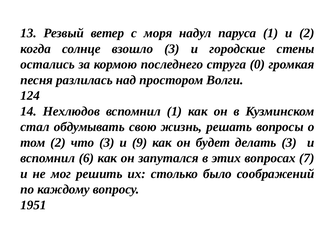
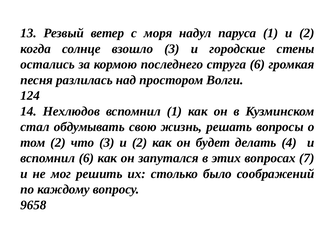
струга 0: 0 -> 6
3 и 9: 9 -> 2
делать 3: 3 -> 4
1951: 1951 -> 9658
